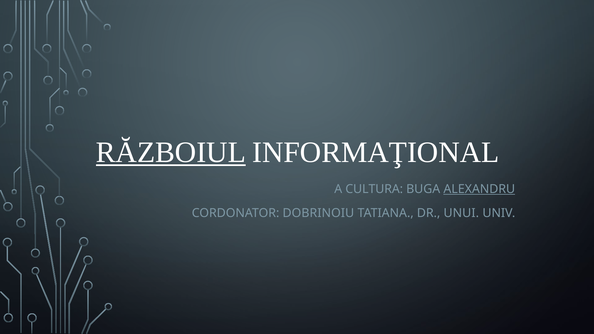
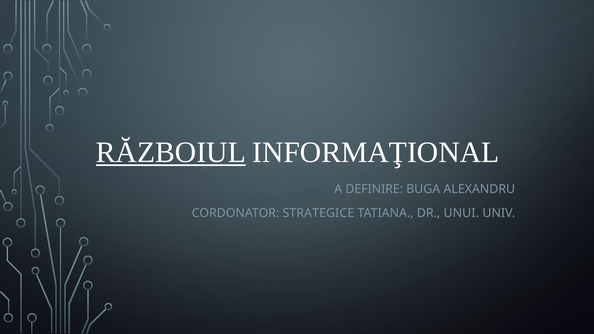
CULTURA: CULTURA -> DEFINIRE
ALEXANDRU underline: present -> none
DOBRINOIU: DOBRINOIU -> STRATEGICE
